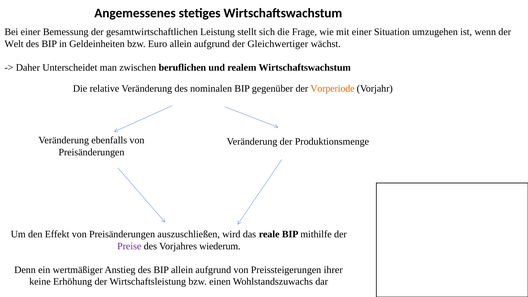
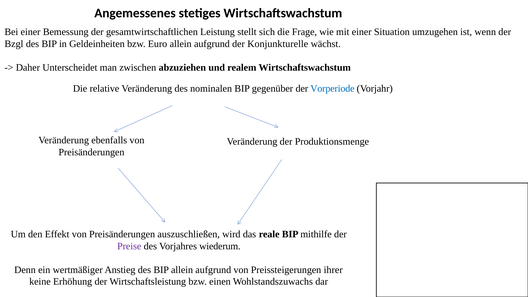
Welt: Welt -> Bzgl
Gleichwertiger: Gleichwertiger -> Konjunkturelle
beruflichen: beruflichen -> abzuziehen
Vorperiode colour: orange -> blue
